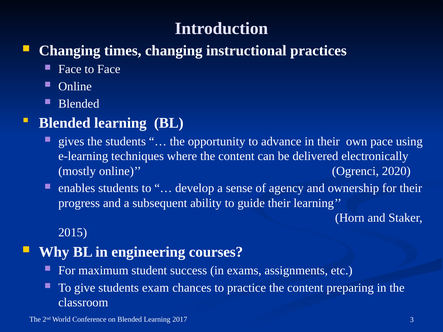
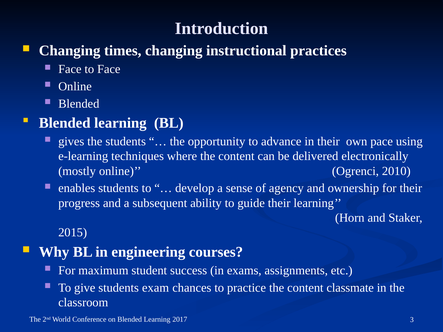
2020: 2020 -> 2010
preparing: preparing -> classmate
